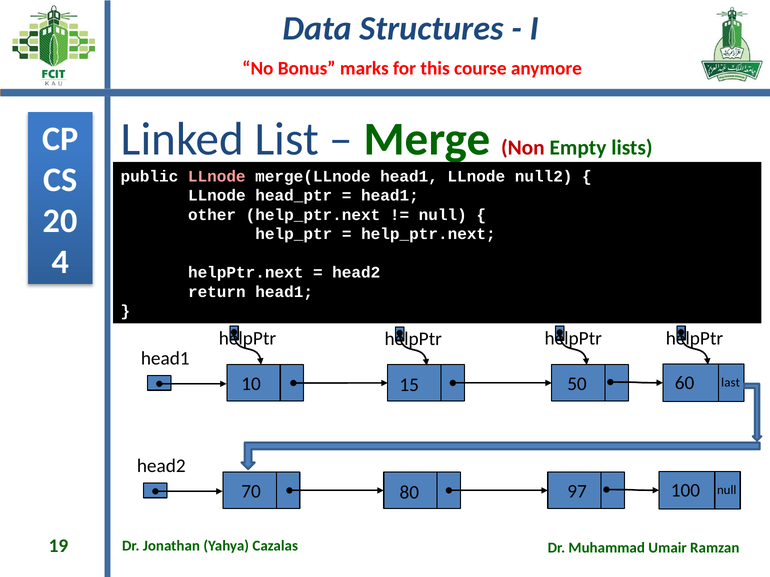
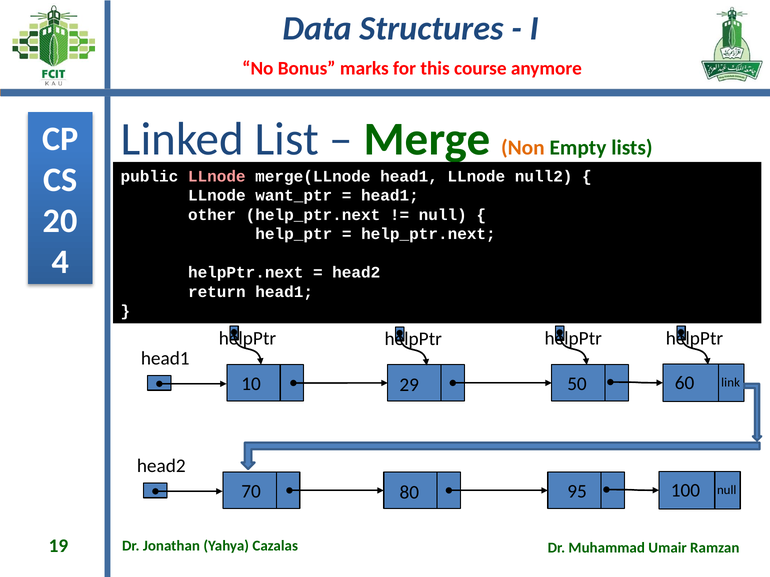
Non colour: red -> orange
head_ptr: head_ptr -> want_ptr
last: last -> link
15: 15 -> 29
97: 97 -> 95
